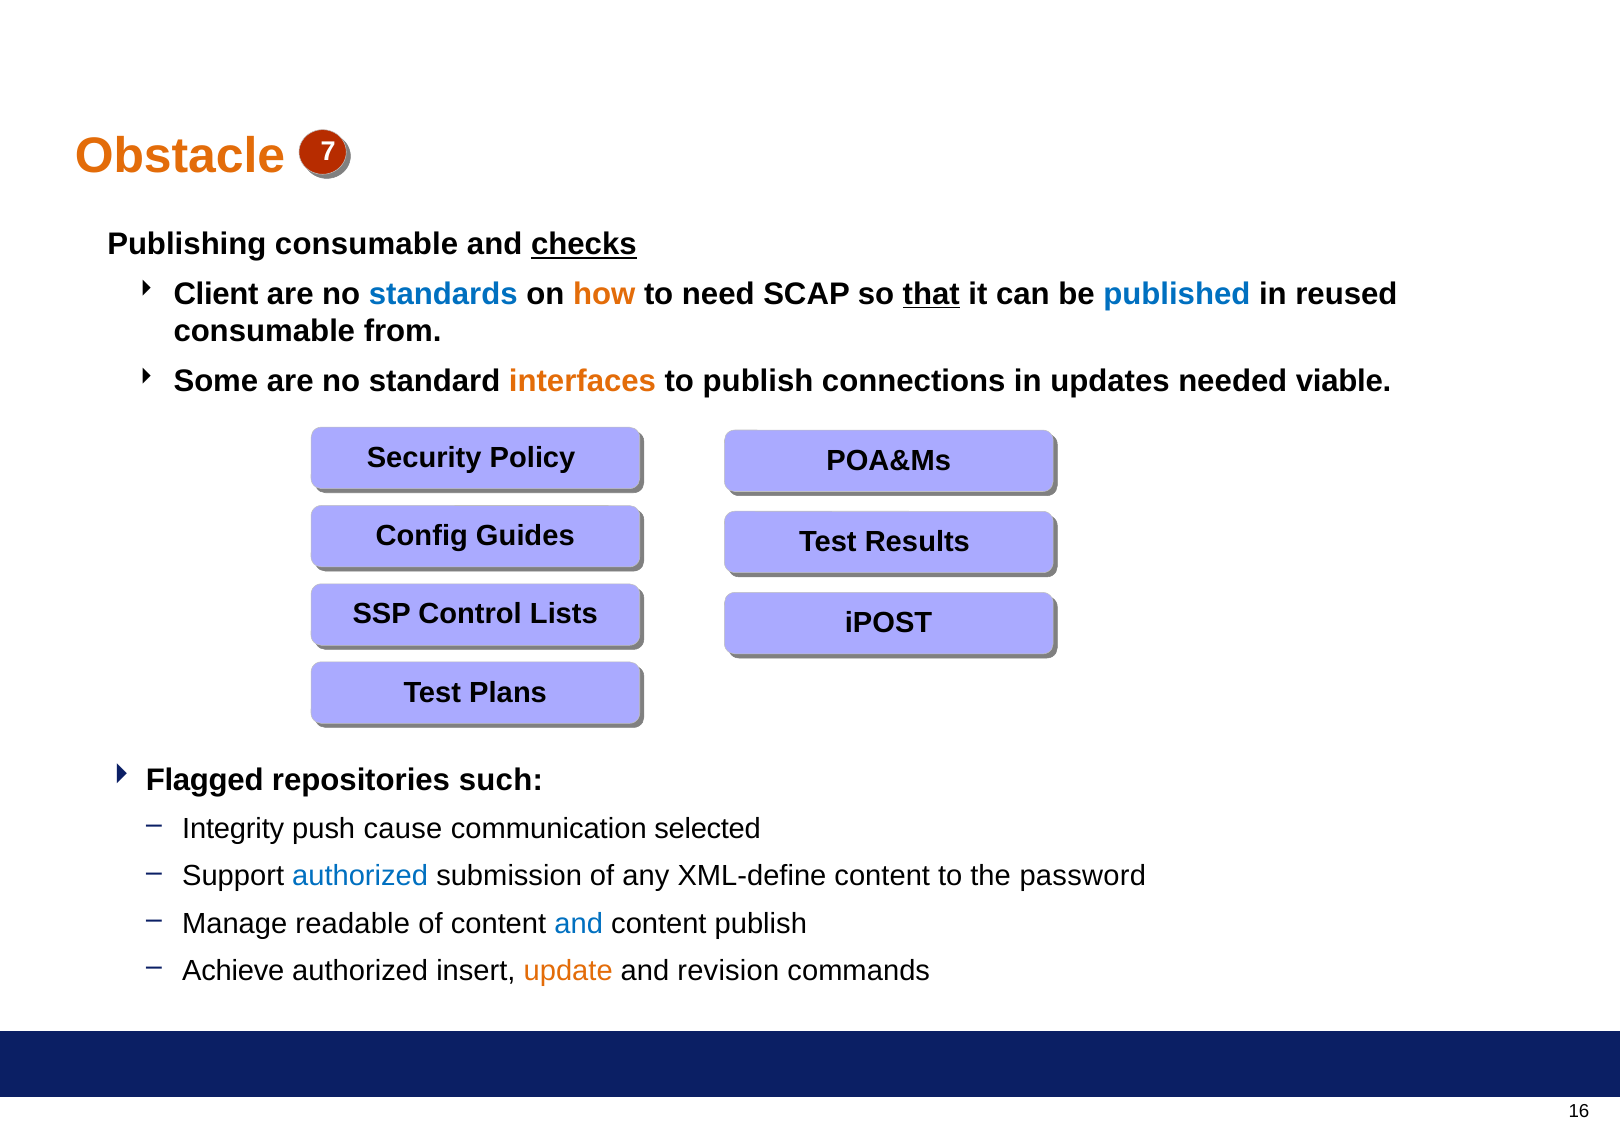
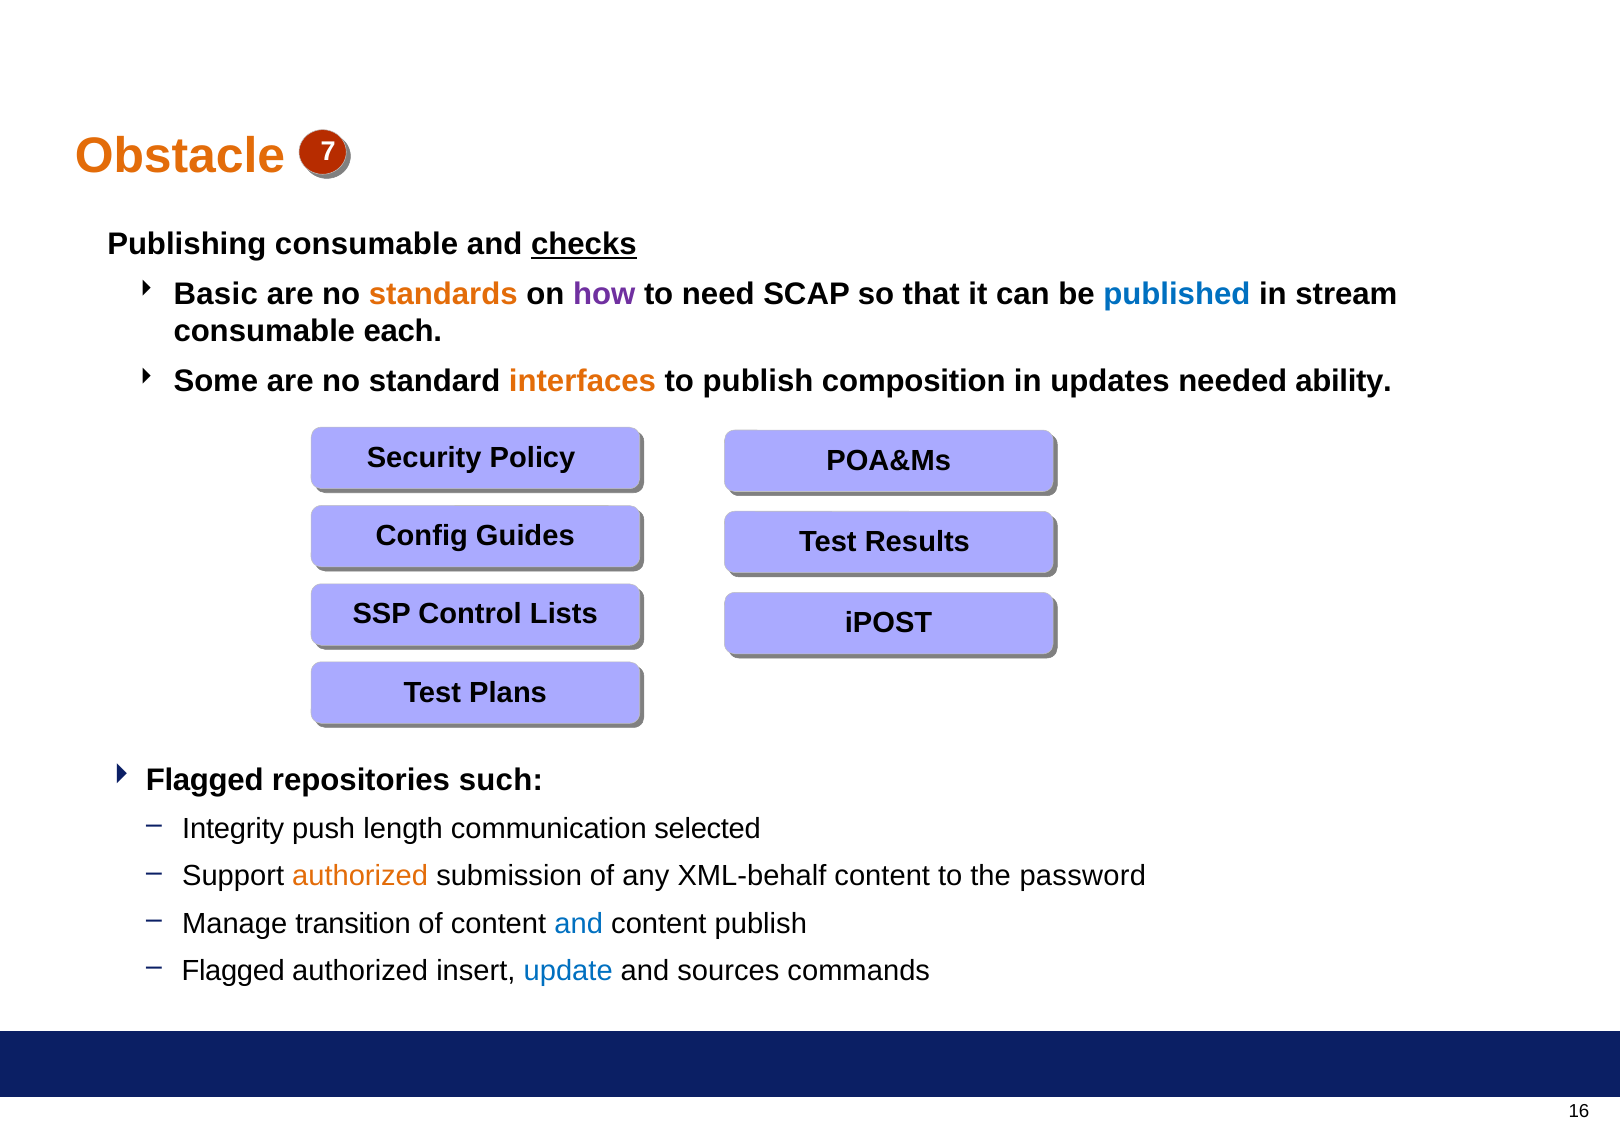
Client: Client -> Basic
standards colour: blue -> orange
how colour: orange -> purple
that underline: present -> none
reused: reused -> stream
from: from -> each
connections: connections -> composition
viable: viable -> ability
cause: cause -> length
authorized at (360, 876) colour: blue -> orange
XML-define: XML-define -> XML-behalf
readable: readable -> transition
Achieve at (233, 971): Achieve -> Flagged
update colour: orange -> blue
revision: revision -> sources
